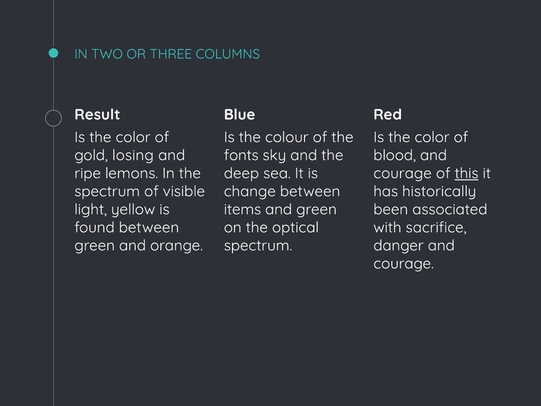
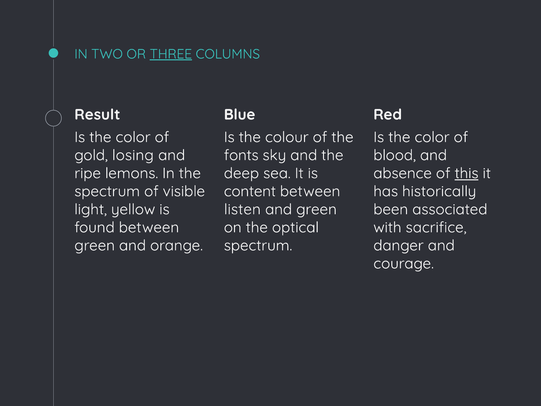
THREE underline: none -> present
courage at (403, 173): courage -> absence
change: change -> content
items: items -> listen
